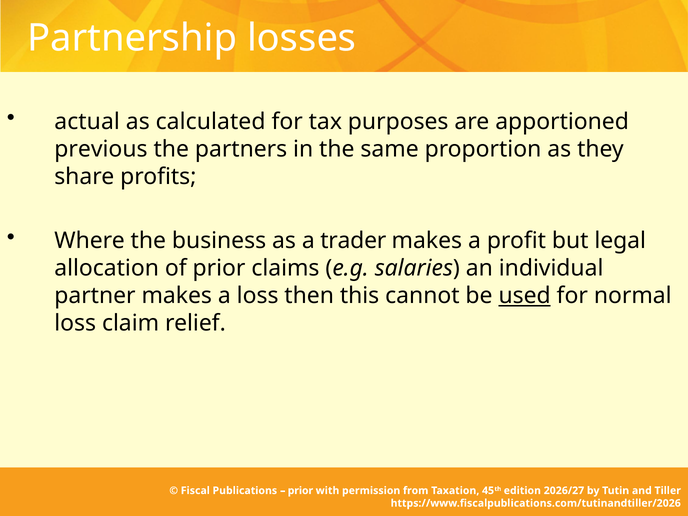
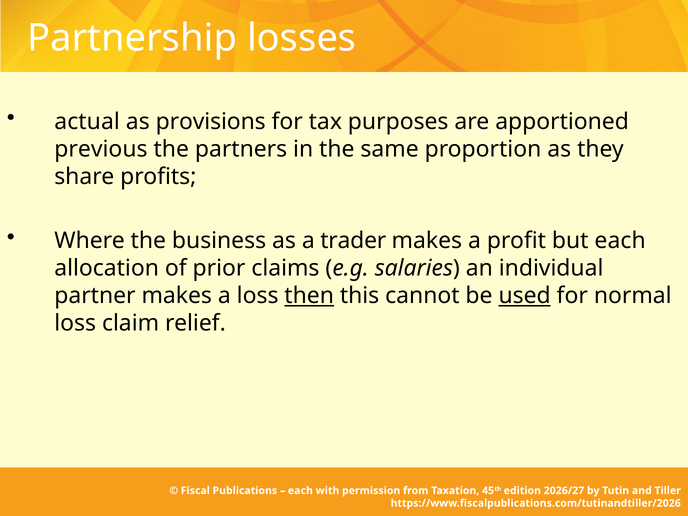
calculated: calculated -> provisions
but legal: legal -> each
then underline: none -> present
prior at (300, 491): prior -> each
